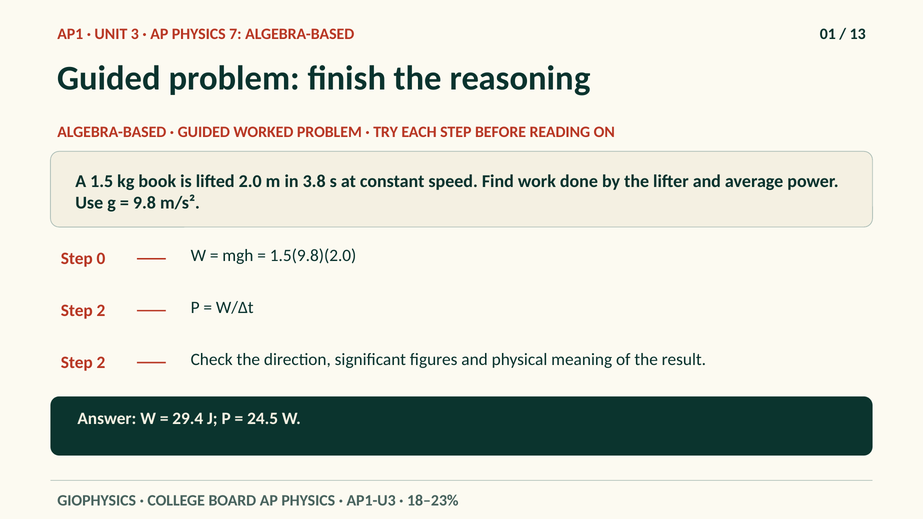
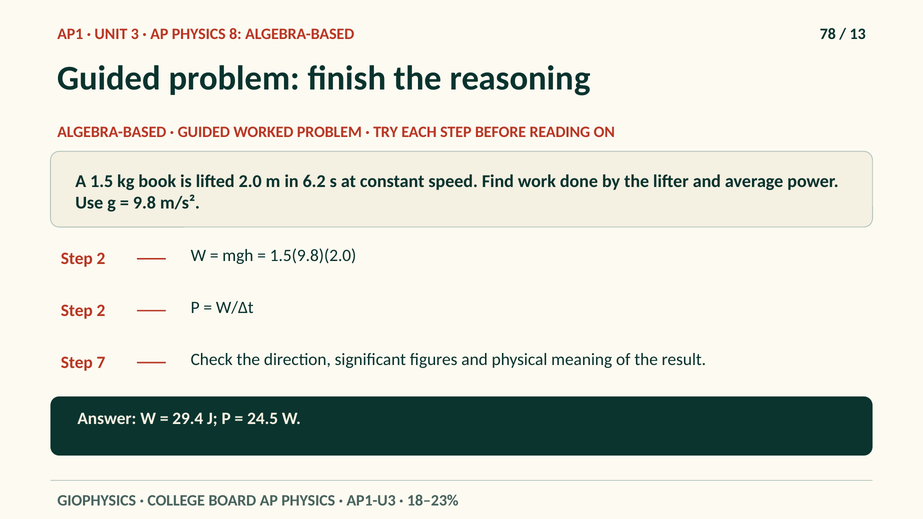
7: 7 -> 8
01: 01 -> 78
3.8: 3.8 -> 6.2
0 at (101, 259): 0 -> 2
2 at (101, 363): 2 -> 7
